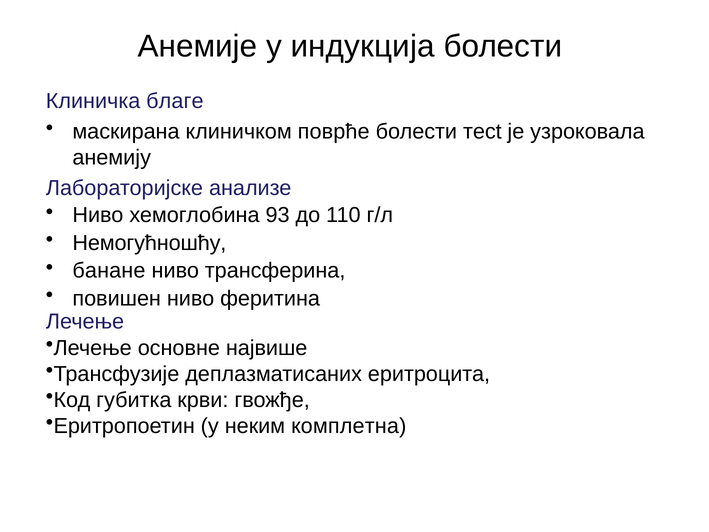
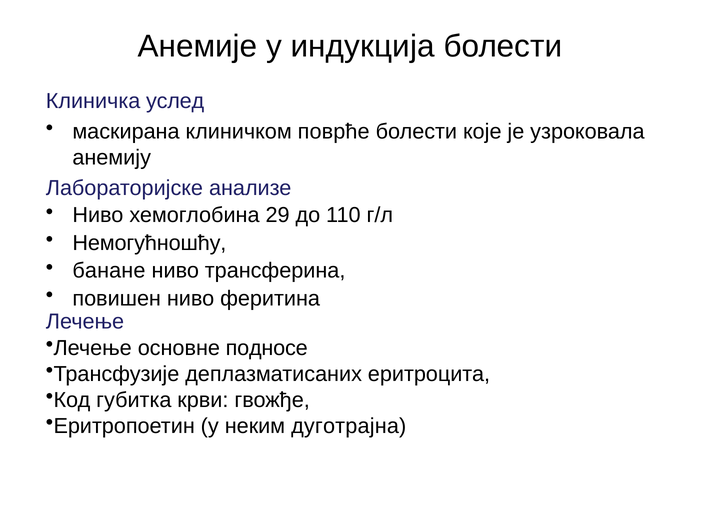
благе: благе -> услед
тесt: тесt -> које
93: 93 -> 29
највише: највише -> подносе
комплетна: комплетна -> дуготрајна
